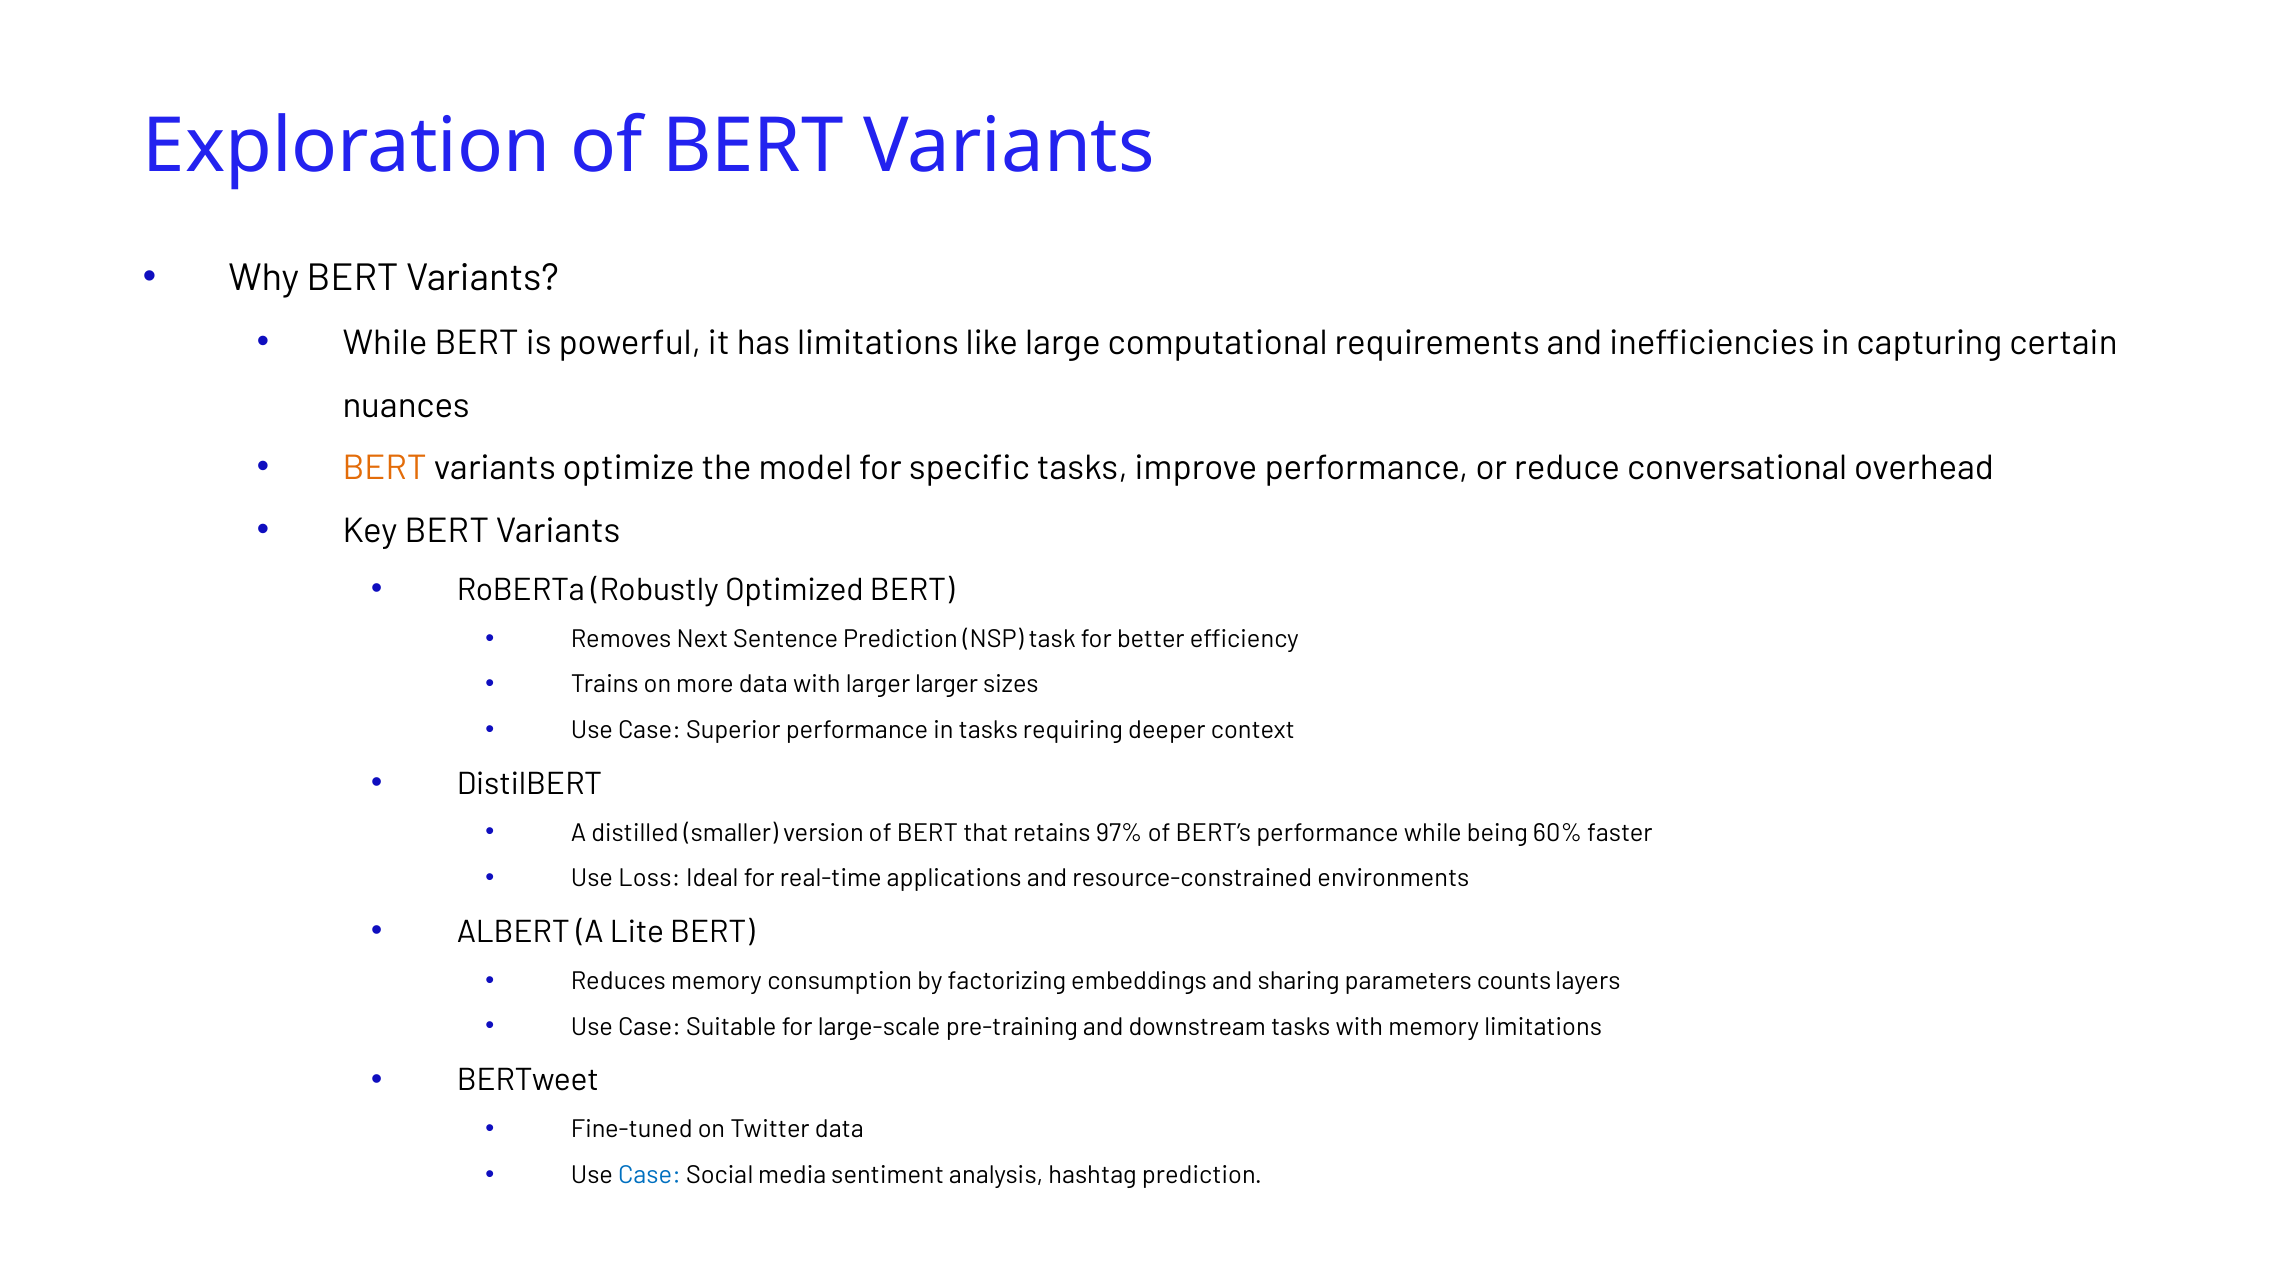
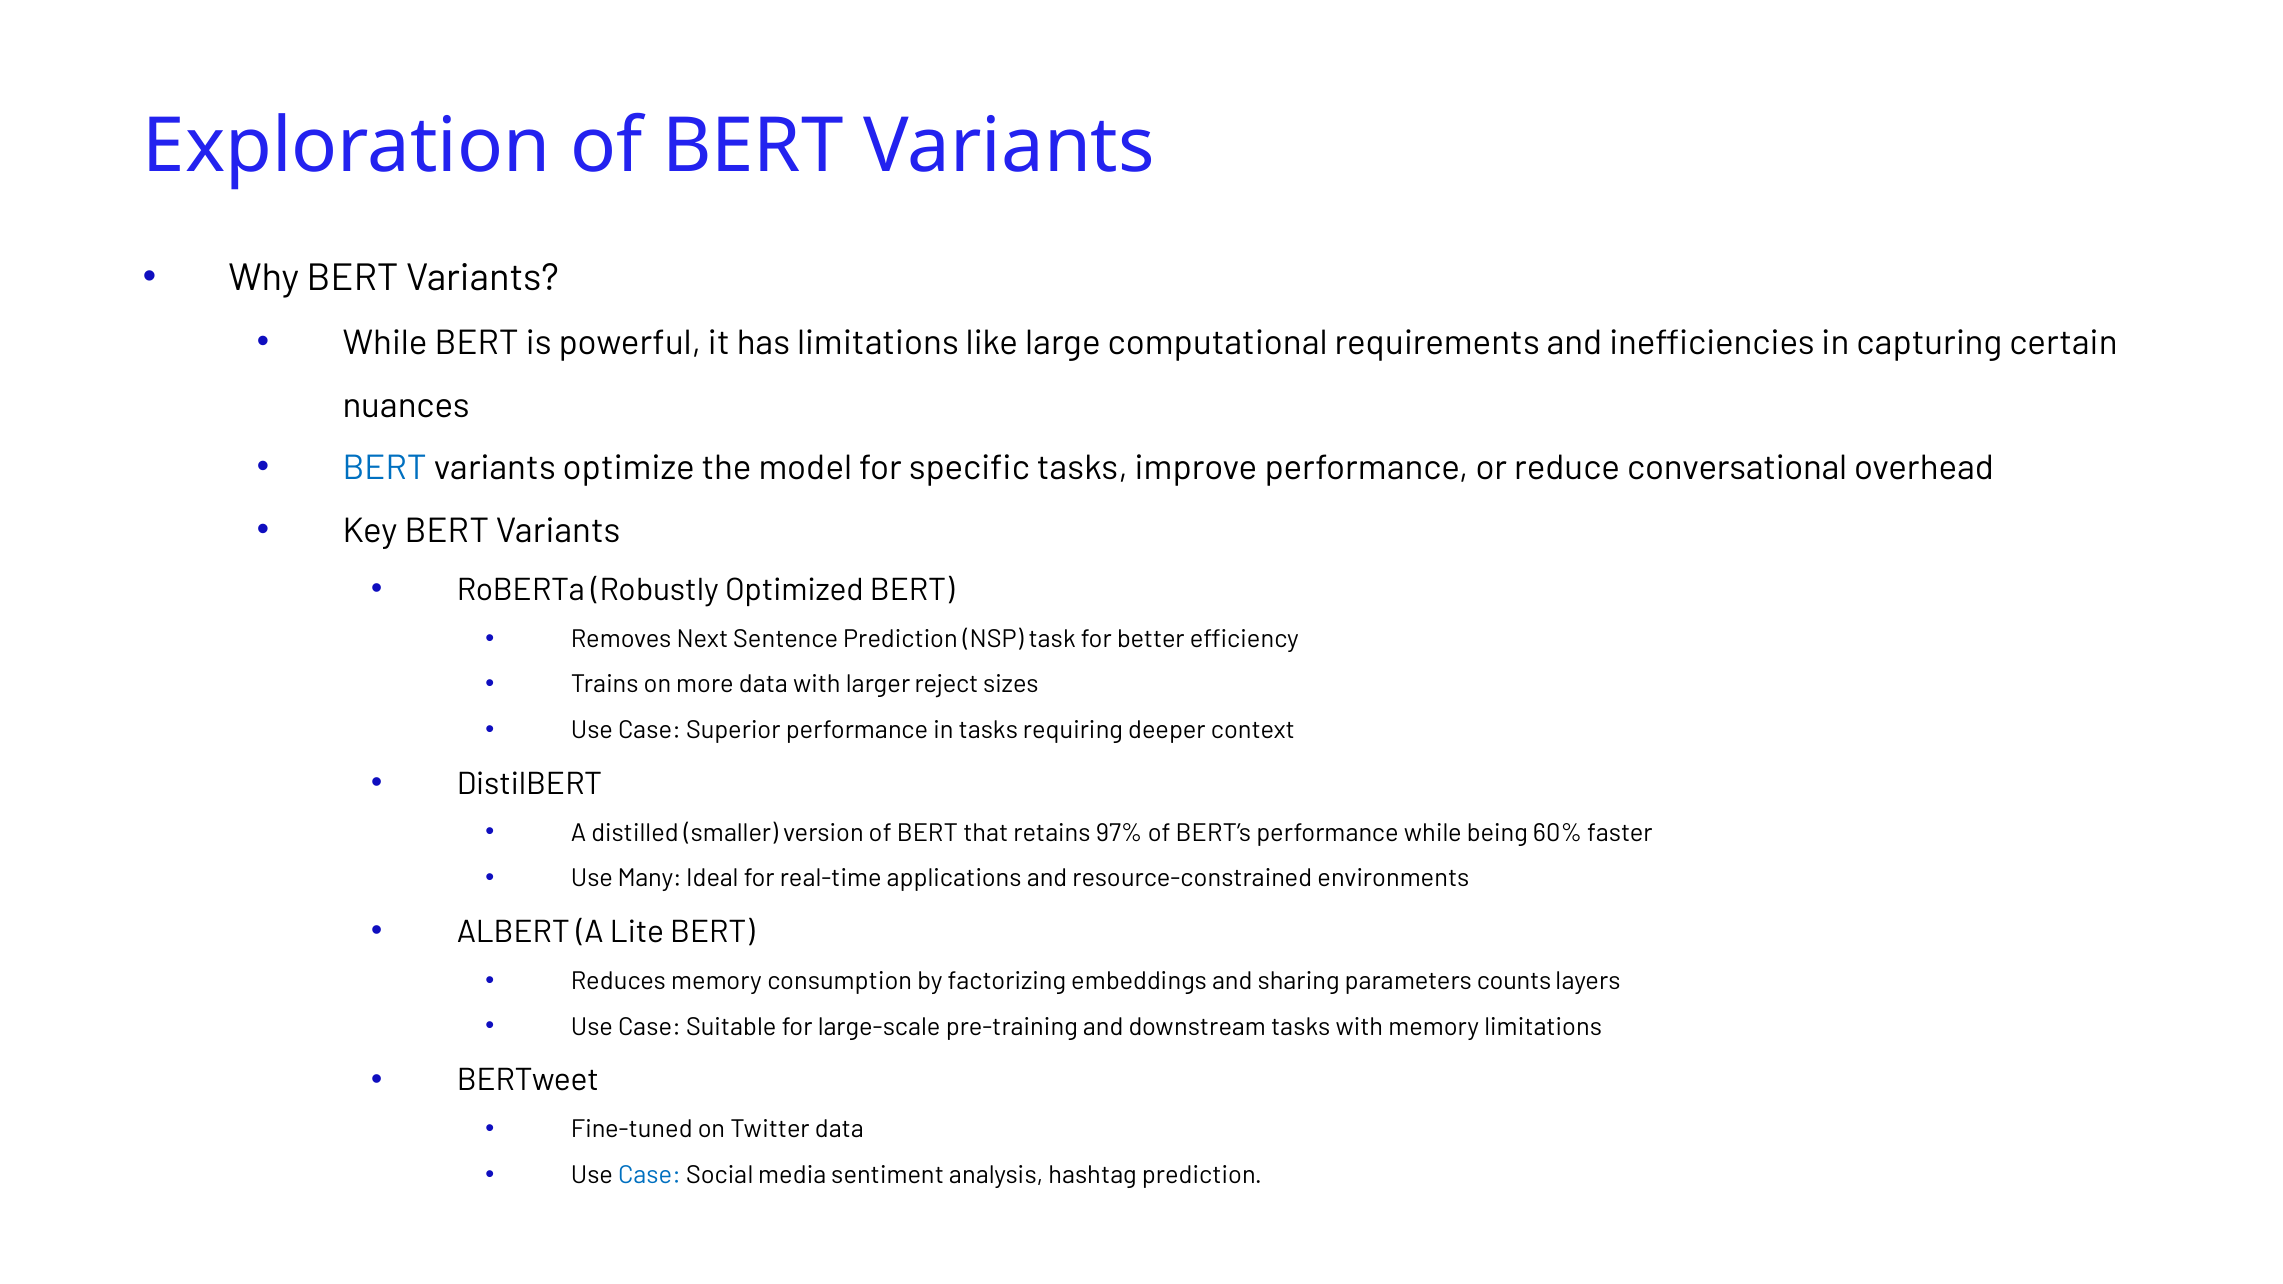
BERT at (385, 468) colour: orange -> blue
larger larger: larger -> reject
Loss: Loss -> Many
